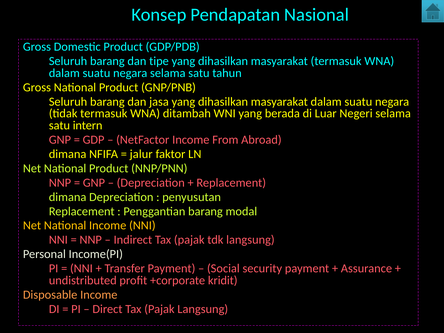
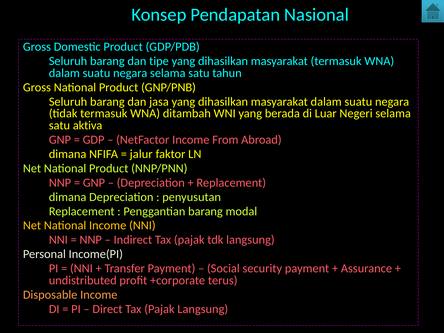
intern: intern -> aktiva
kridit: kridit -> terus
